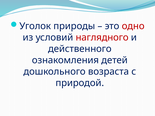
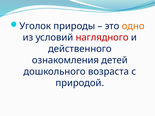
одно colour: red -> orange
